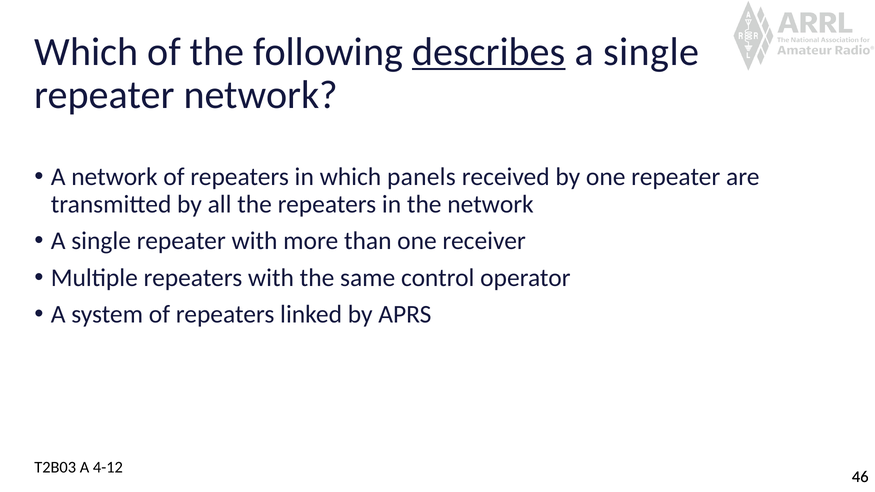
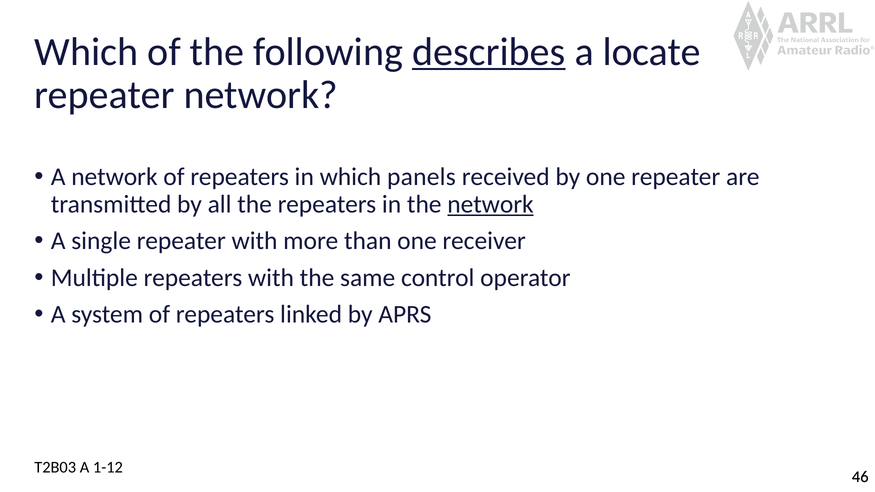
single at (651, 52): single -> locate
network at (491, 204) underline: none -> present
4-12: 4-12 -> 1-12
